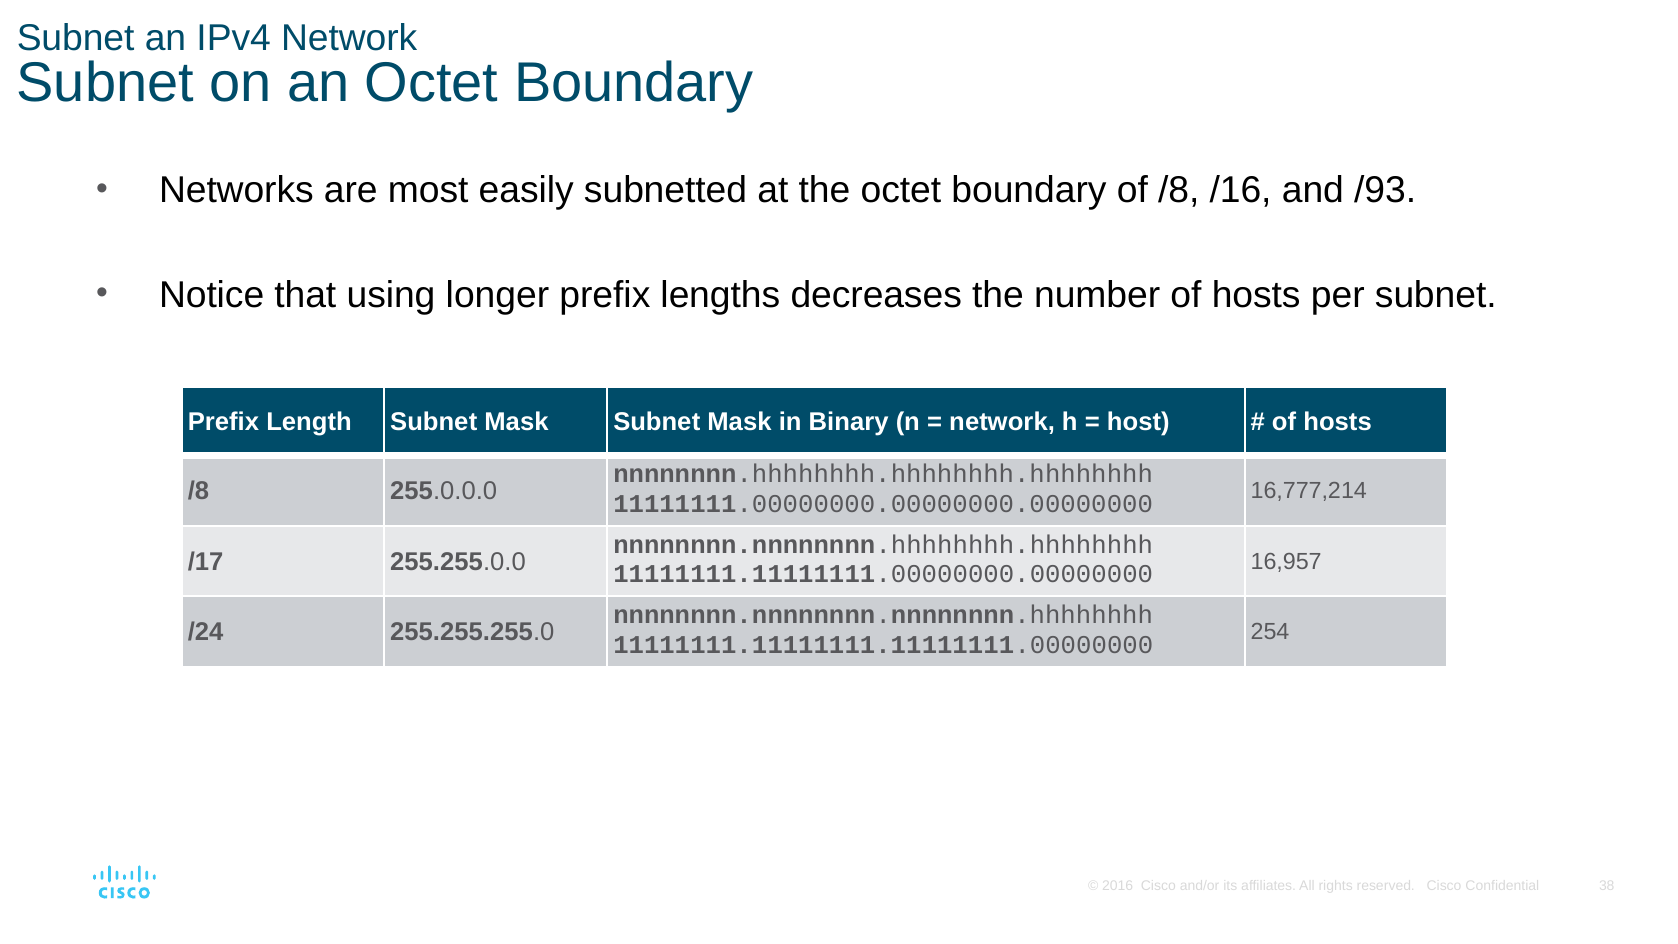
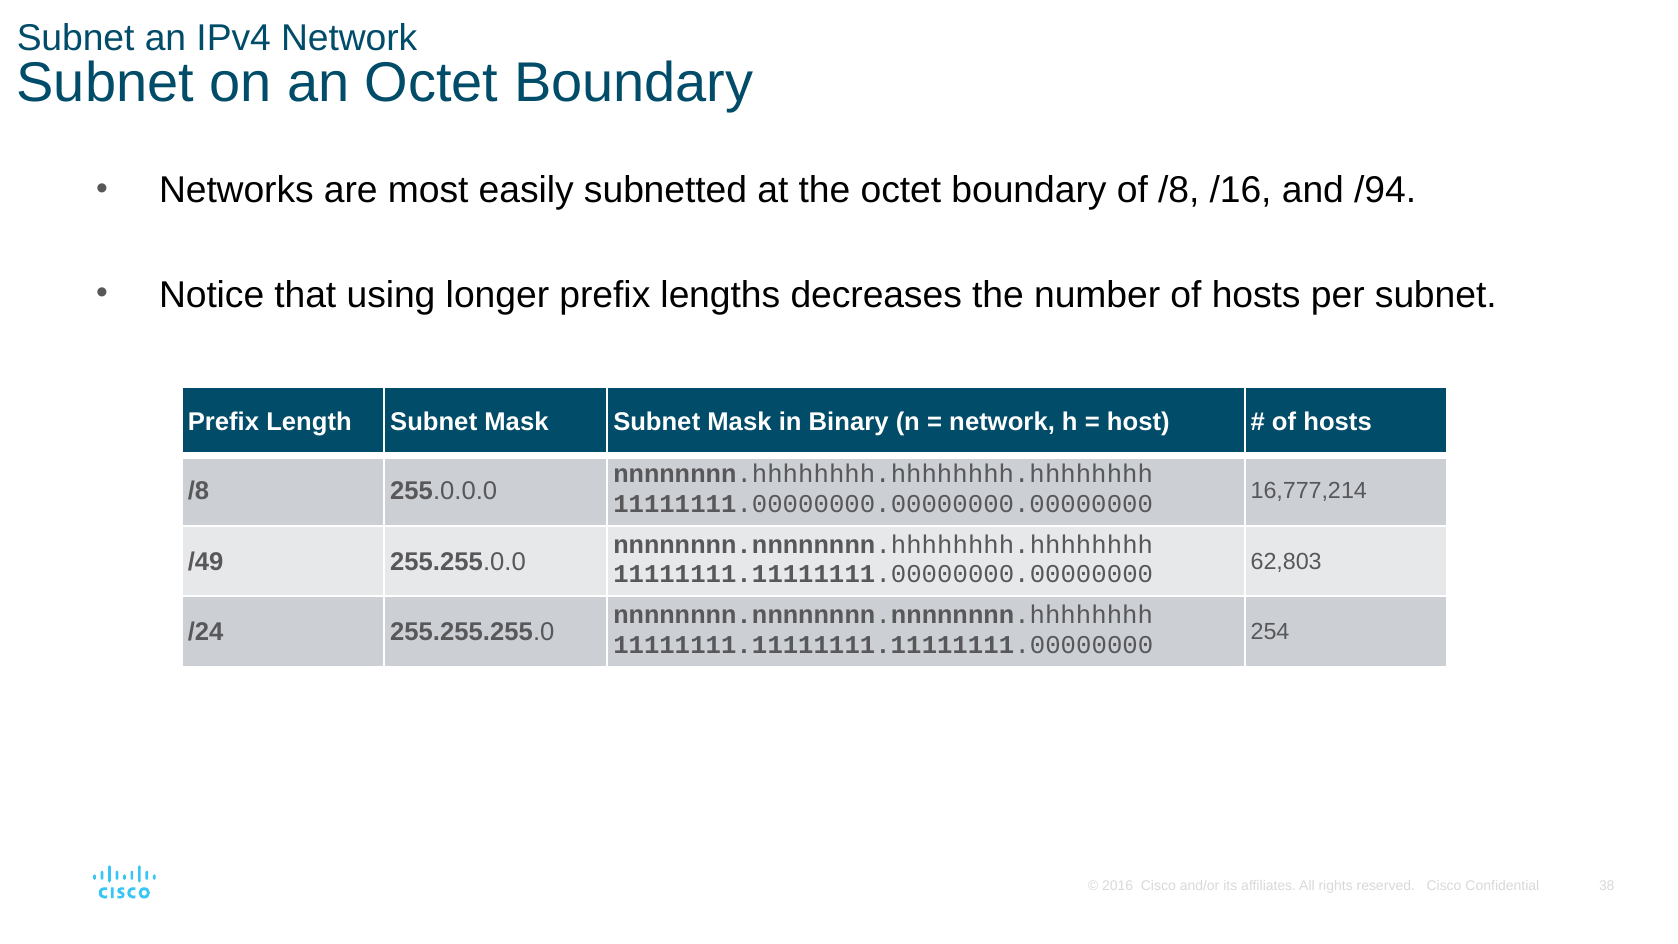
/93: /93 -> /94
/17: /17 -> /49
16,957: 16,957 -> 62,803
